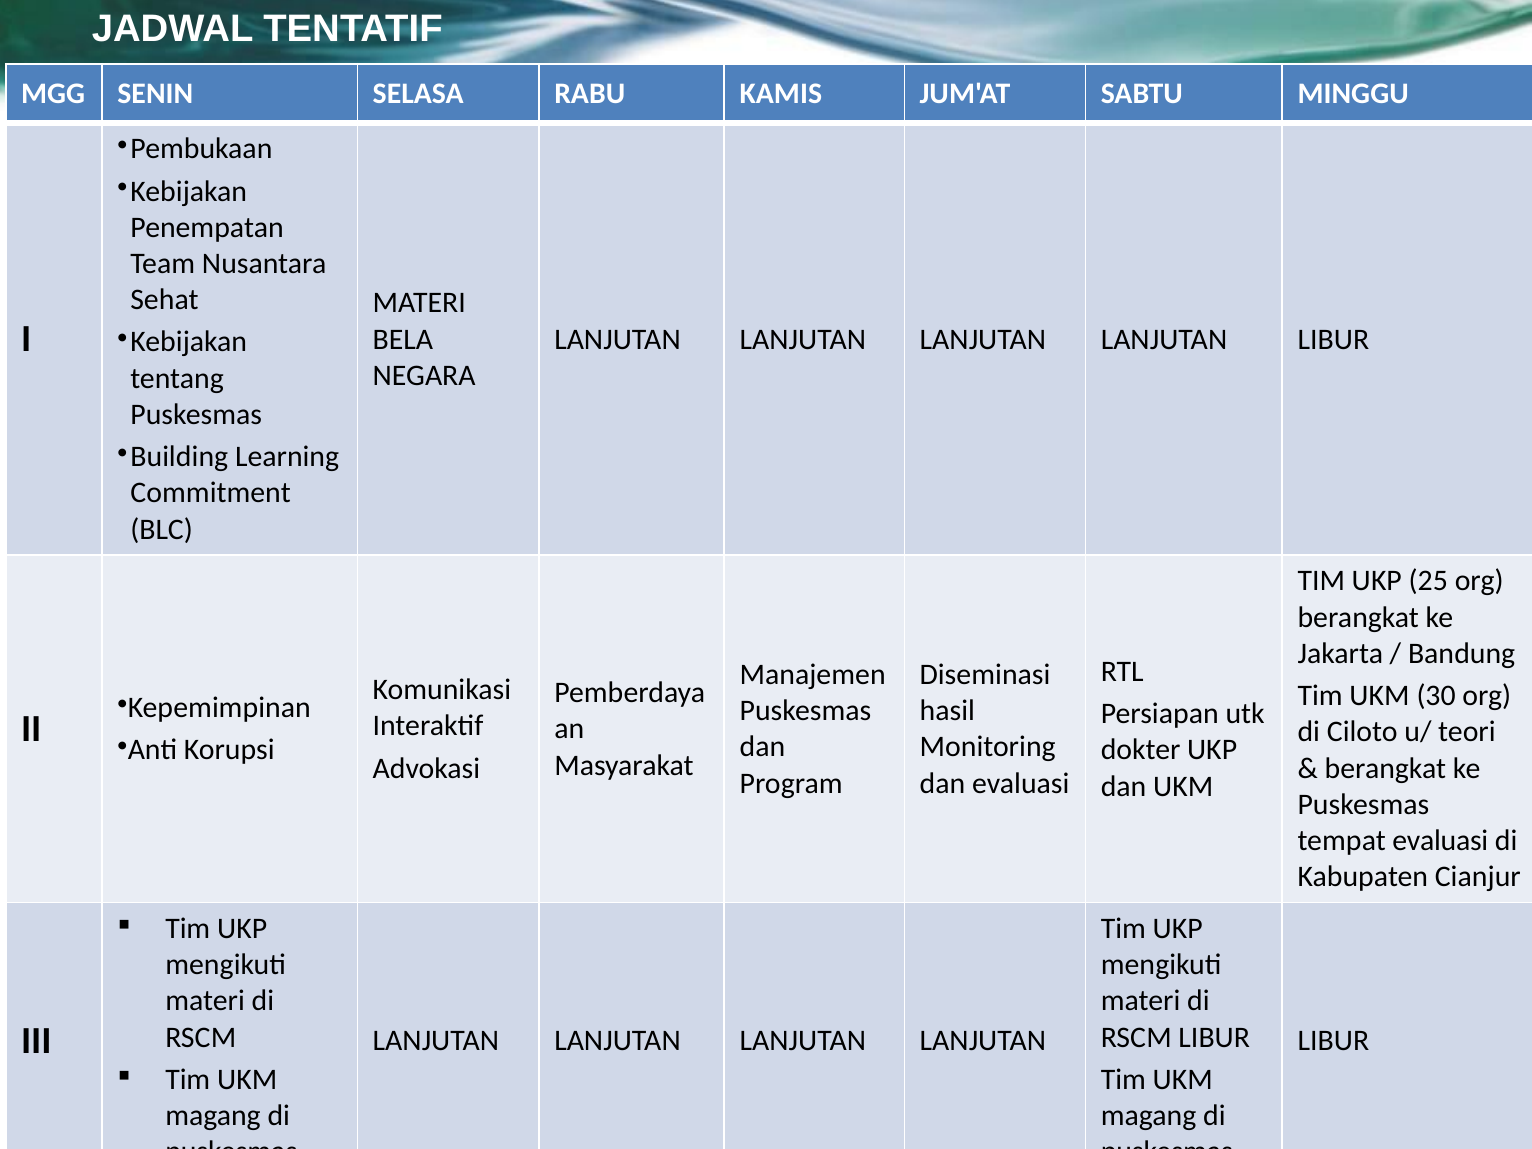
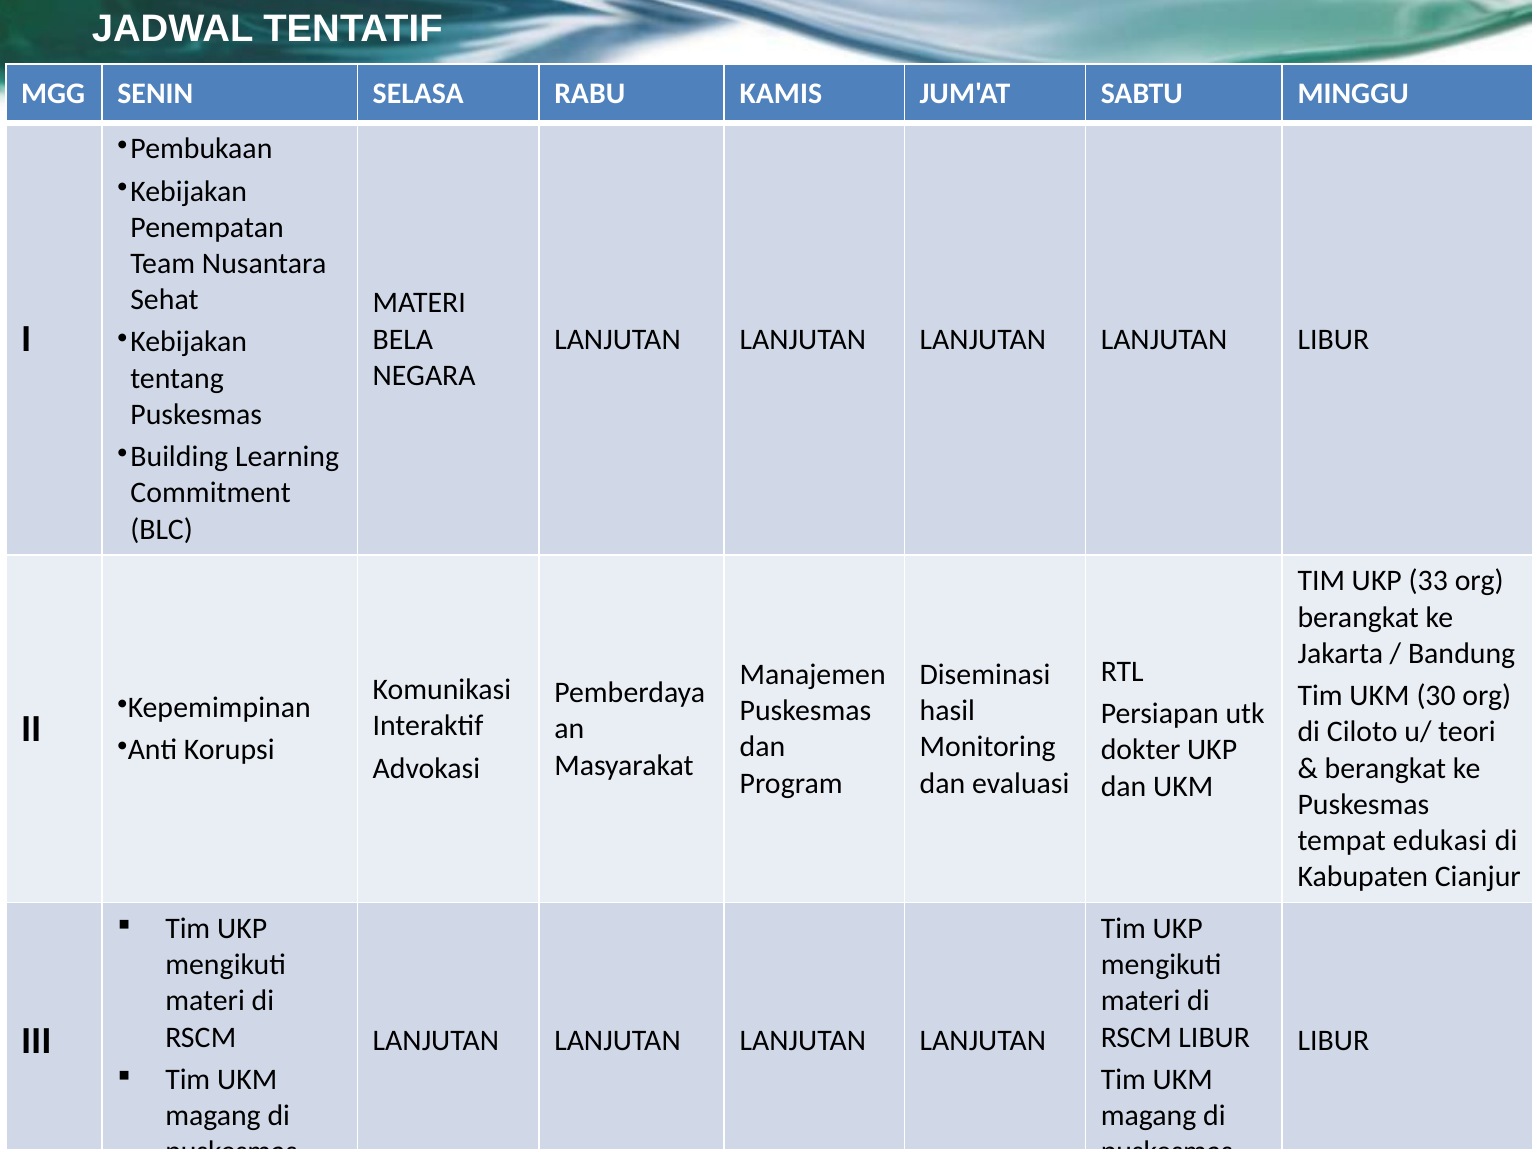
25: 25 -> 33
tempat evaluasi: evaluasi -> edukasi
